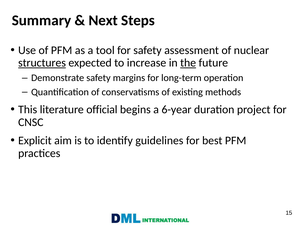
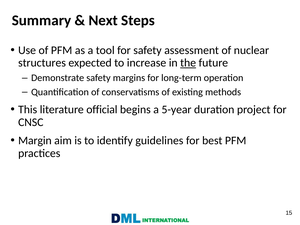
structures underline: present -> none
6-year: 6-year -> 5-year
Explicit: Explicit -> Margin
